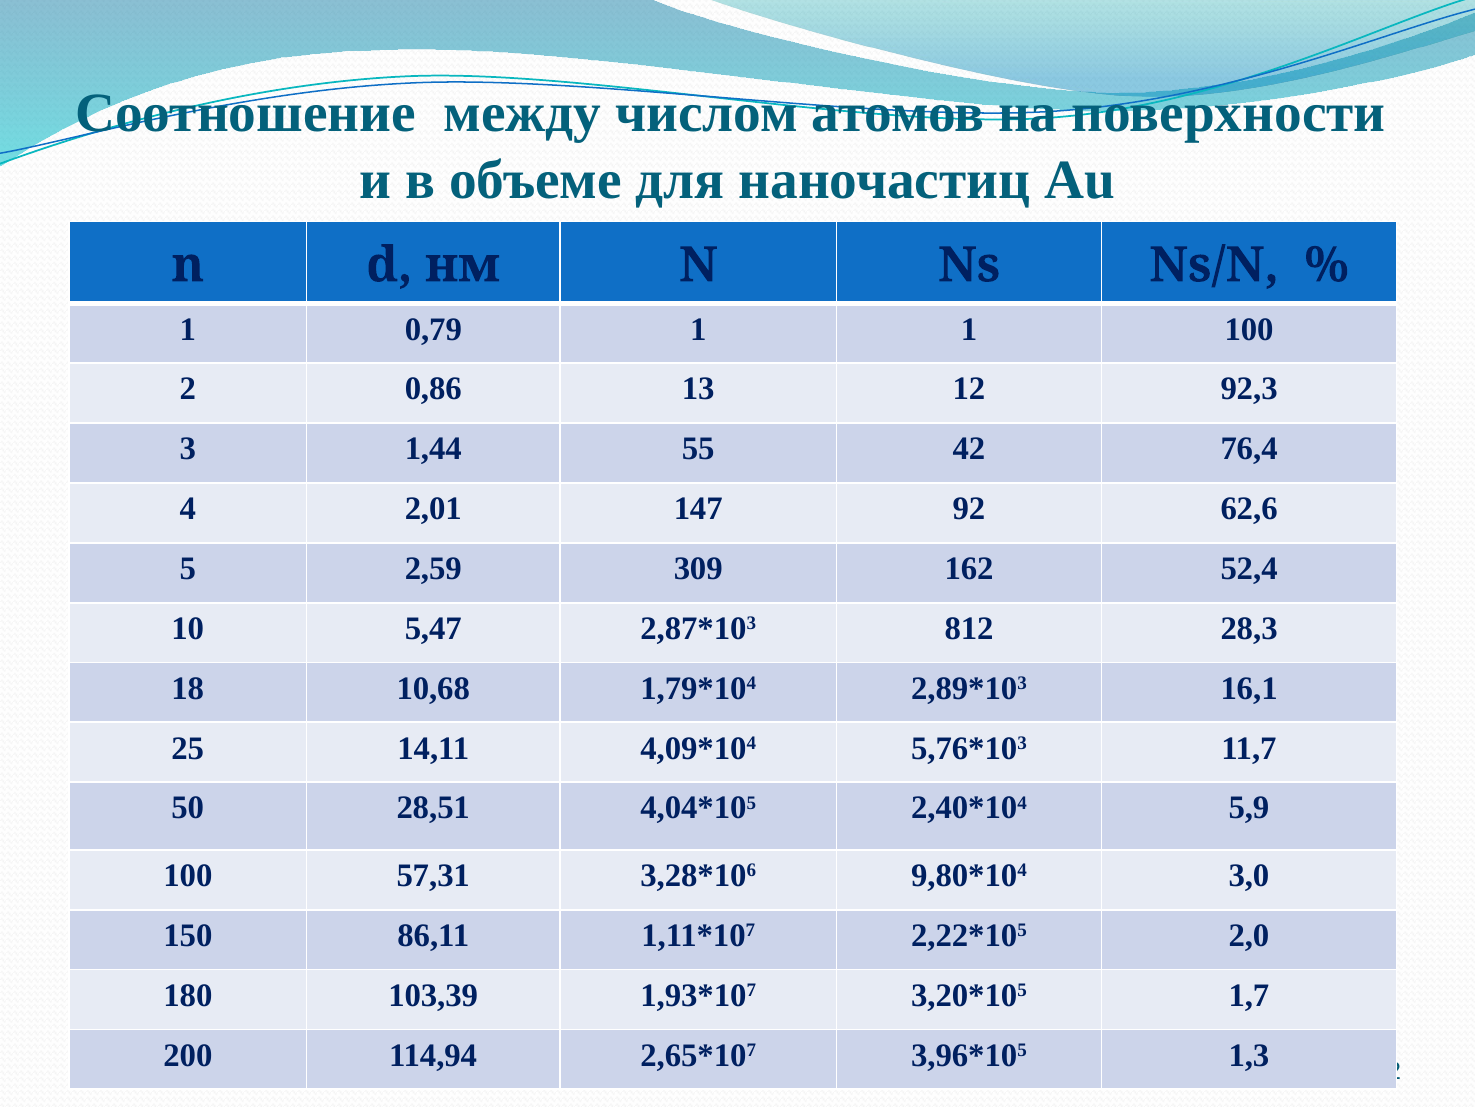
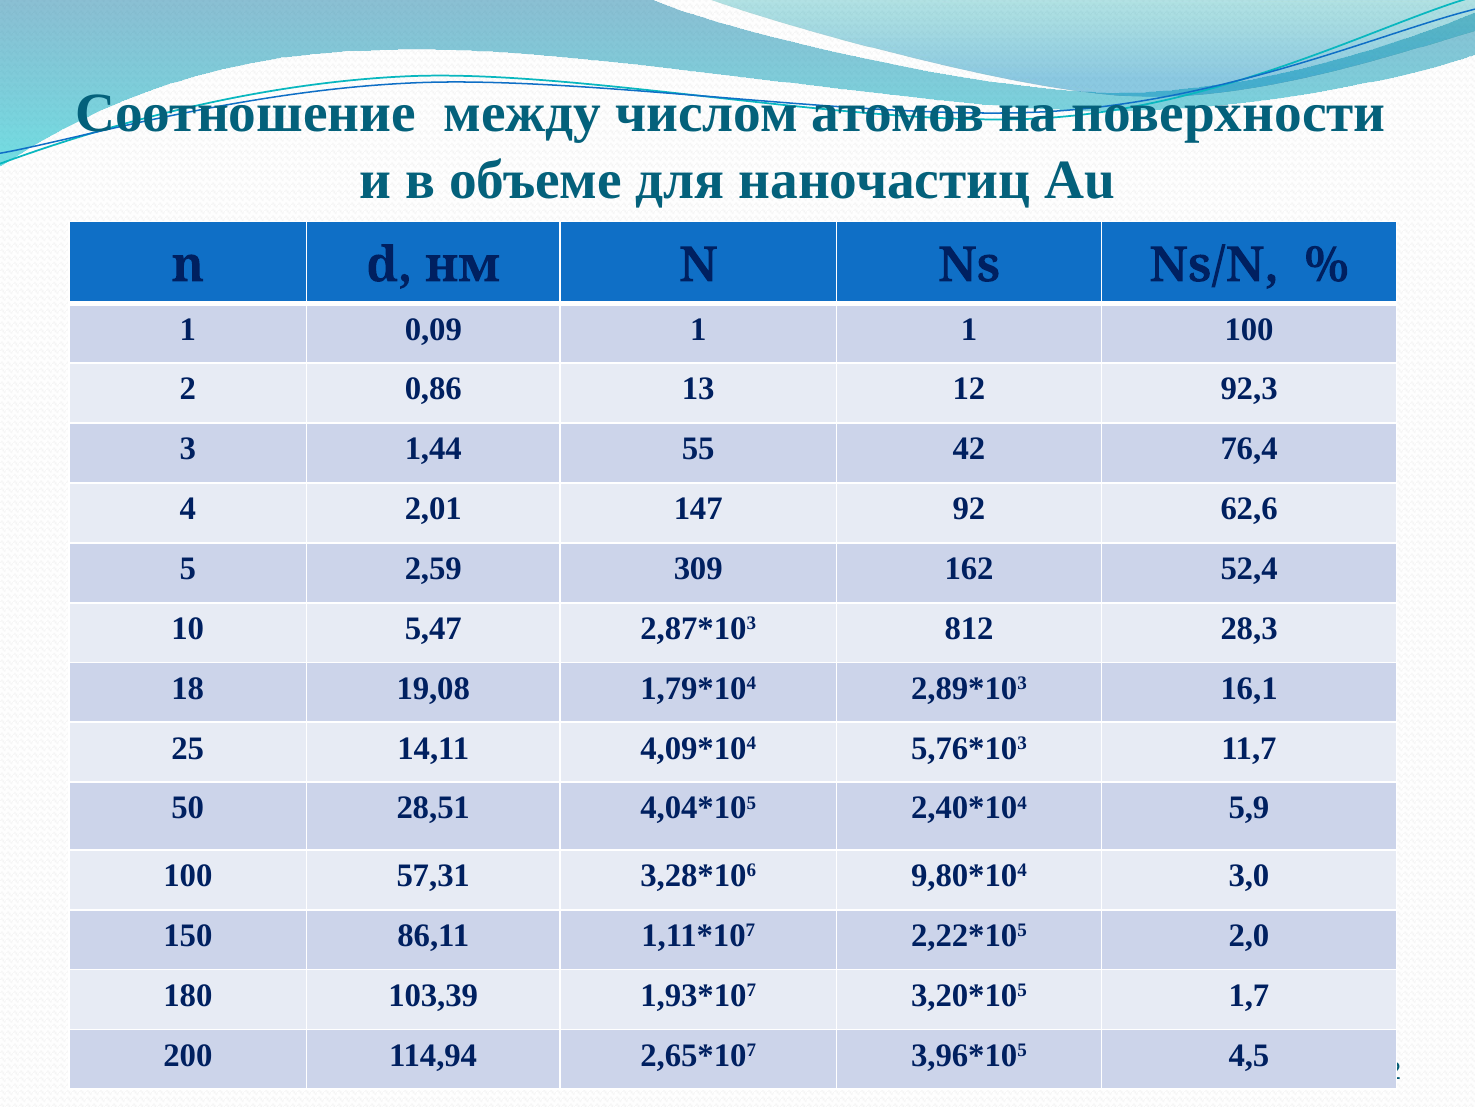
0,79: 0,79 -> 0,09
10,68: 10,68 -> 19,08
1,3: 1,3 -> 4,5
